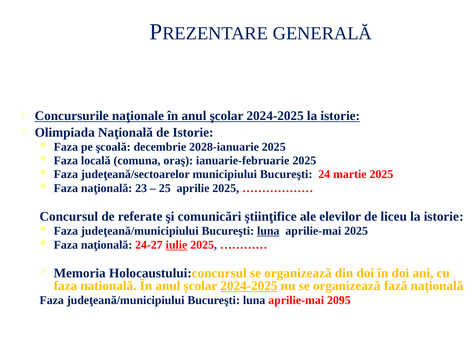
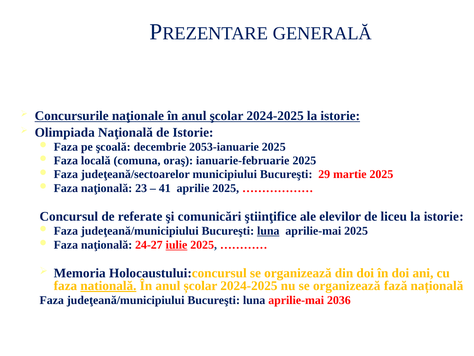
2028-ianuarie: 2028-ianuarie -> 2053-ianuarie
24: 24 -> 29
25: 25 -> 41
natională underline: none -> present
2024-2025 at (249, 285) underline: present -> none
2095: 2095 -> 2036
